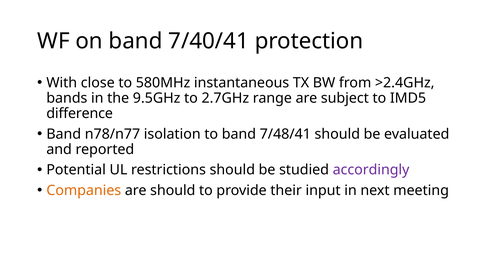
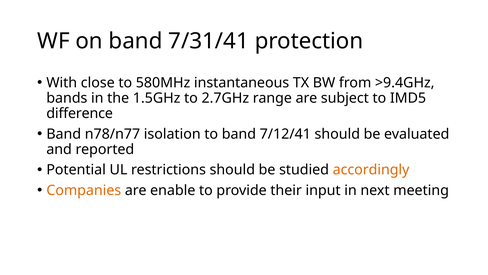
7/40/41: 7/40/41 -> 7/31/41
>2.4GHz: >2.4GHz -> >9.4GHz
9.5GHz: 9.5GHz -> 1.5GHz
7/48/41: 7/48/41 -> 7/12/41
accordingly colour: purple -> orange
are should: should -> enable
